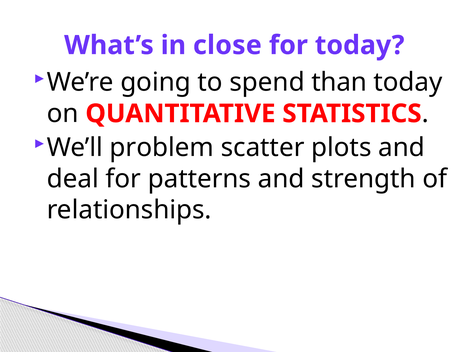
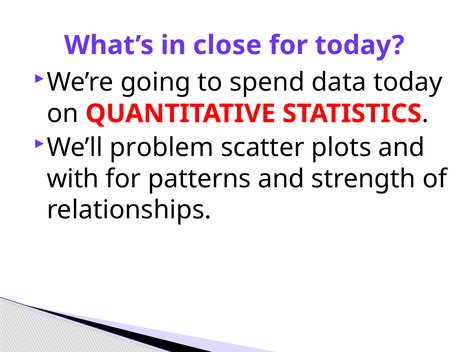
than: than -> data
deal: deal -> with
